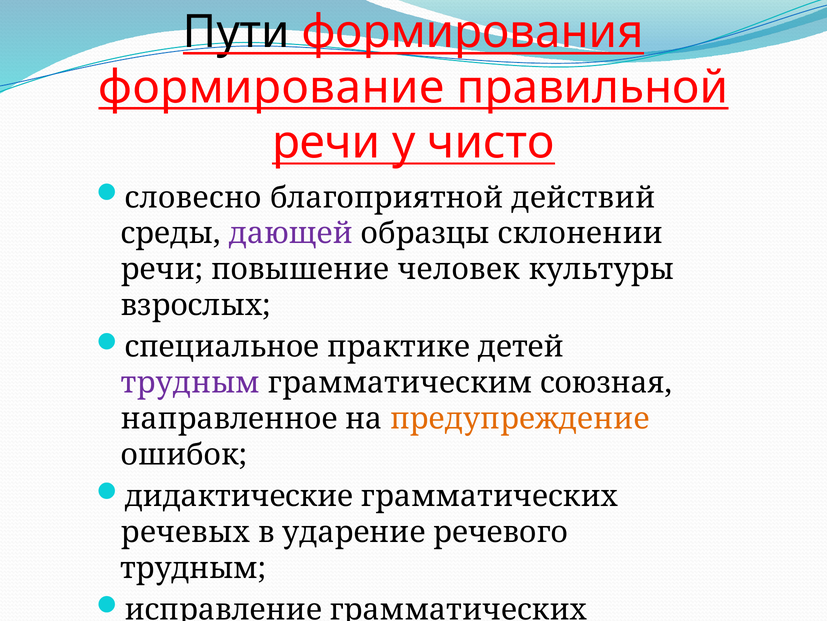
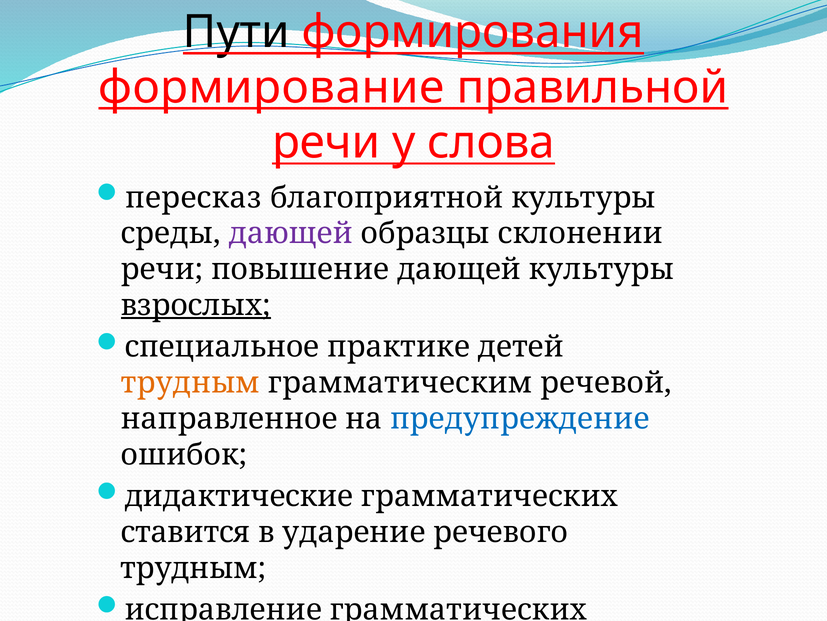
чисто: чисто -> слова
словесно: словесно -> пересказ
благоприятной действий: действий -> культуры
повышение человек: человек -> дающей
взрослых underline: none -> present
трудным at (190, 382) colour: purple -> orange
союзная: союзная -> речевой
предупреждение colour: orange -> blue
речевых: речевых -> ставится
